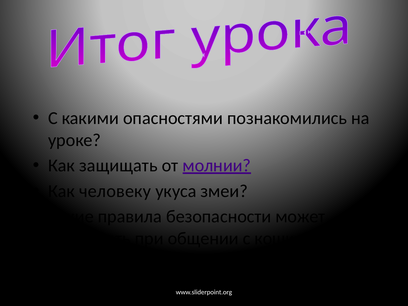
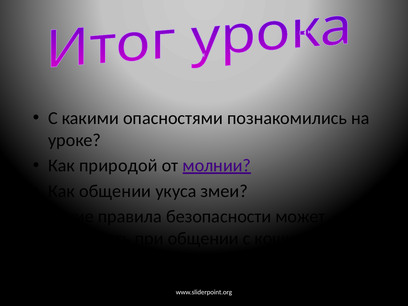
защищать: защищать -> природой
Как человеку: человеку -> общении
